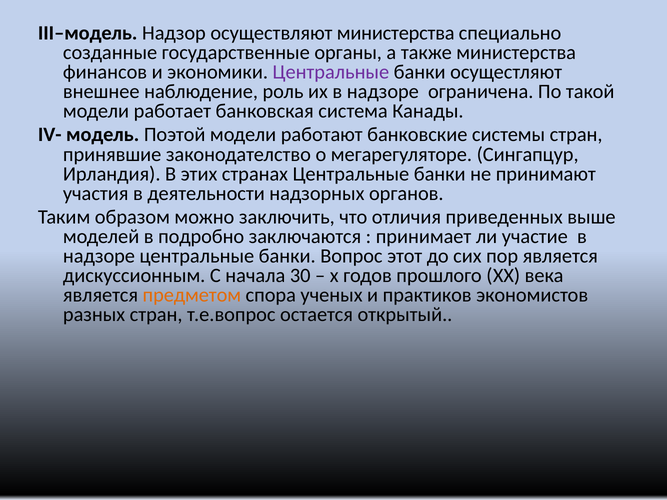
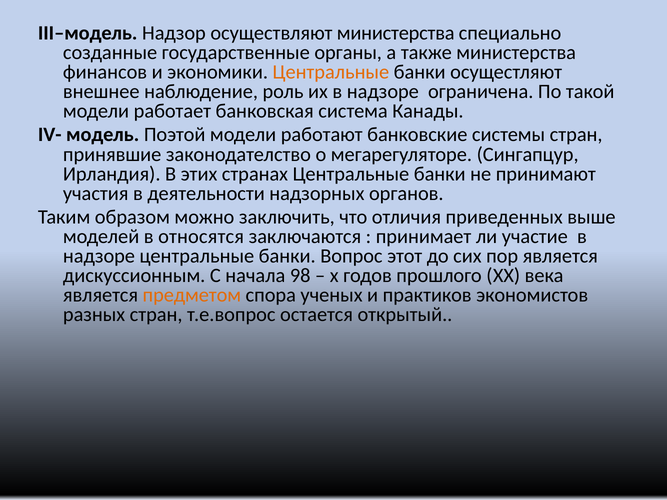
Центральные at (331, 72) colour: purple -> orange
подробно: подробно -> относятся
30: 30 -> 98
